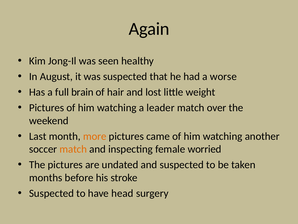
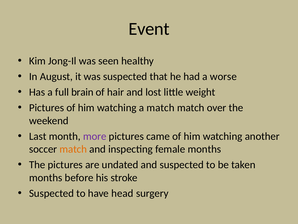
Again: Again -> Event
a leader: leader -> match
more colour: orange -> purple
female worried: worried -> months
